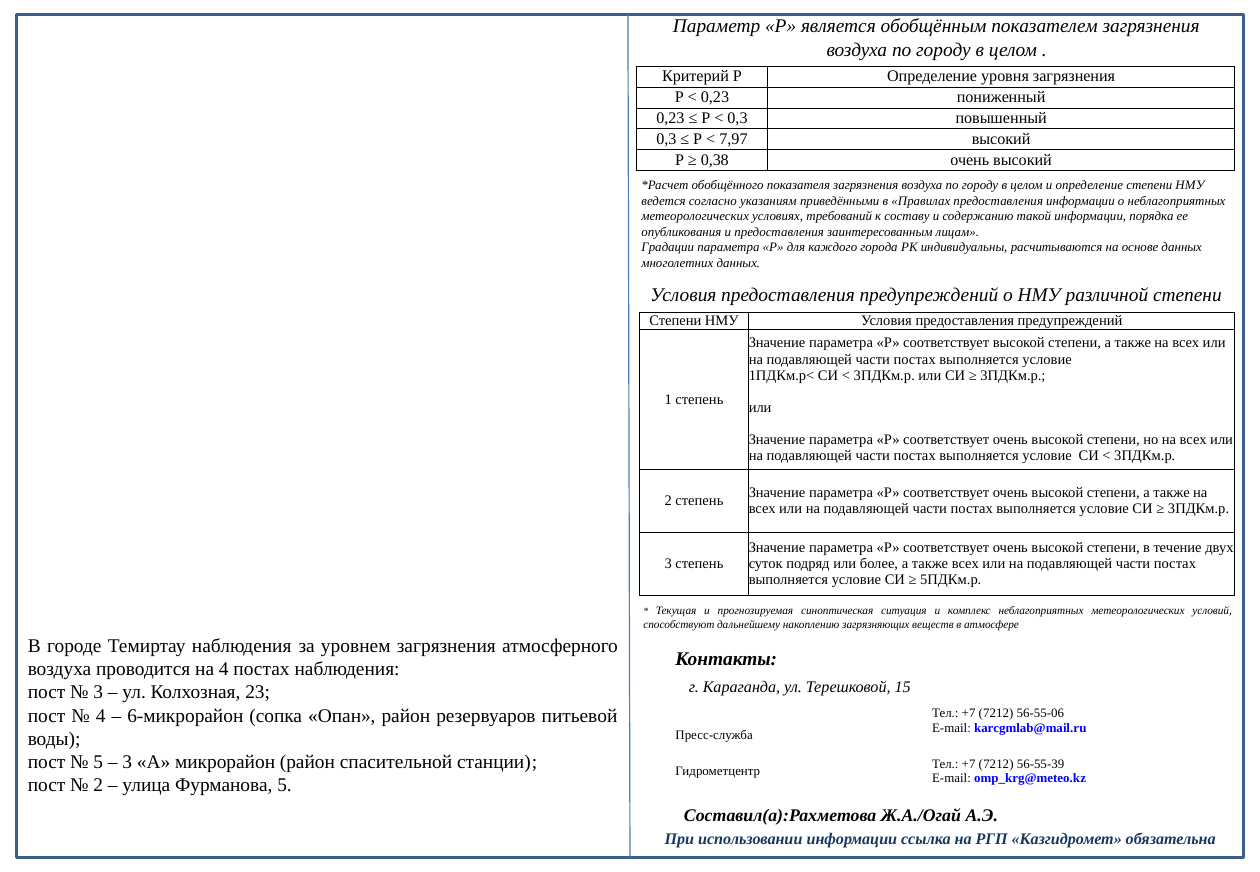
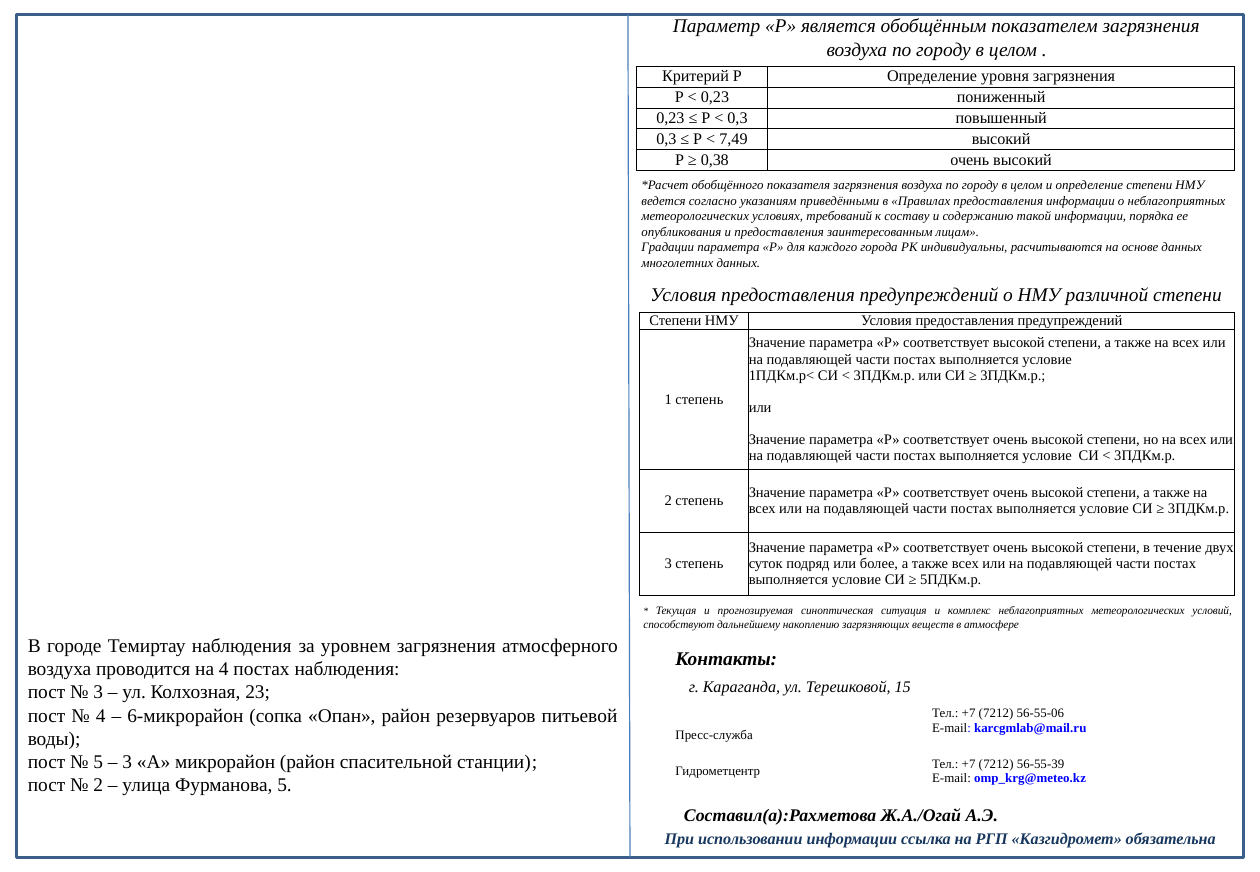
7,97: 7,97 -> 7,49
